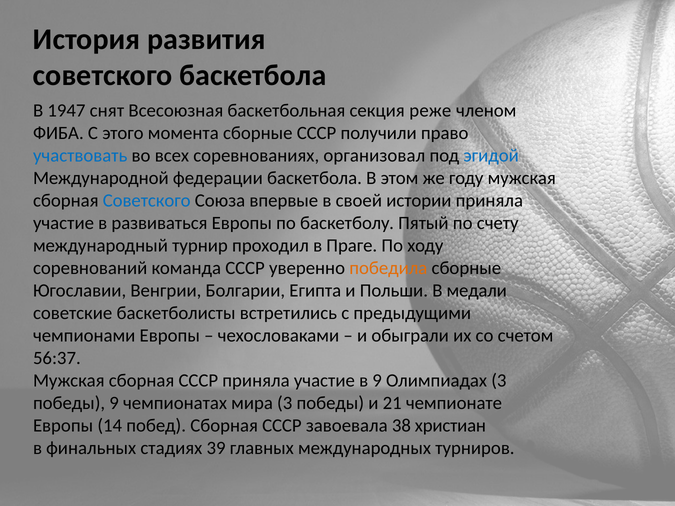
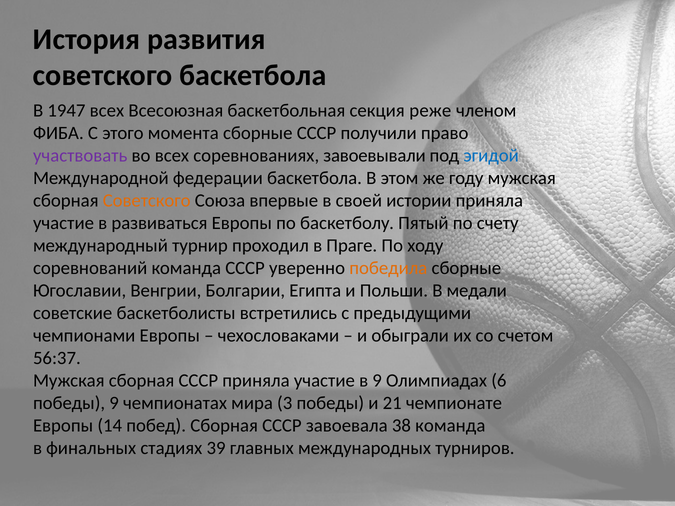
1947 снят: снят -> всех
участвовать colour: blue -> purple
организовал: организовал -> завоевывали
Советского at (147, 201) colour: blue -> orange
Олимпиадах 3: 3 -> 6
38 христиан: христиан -> команда
